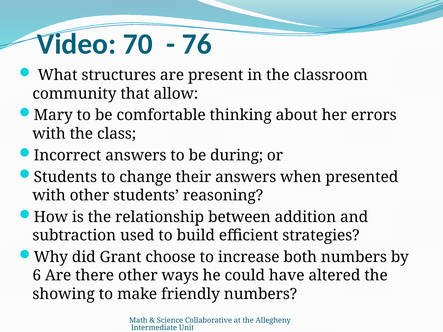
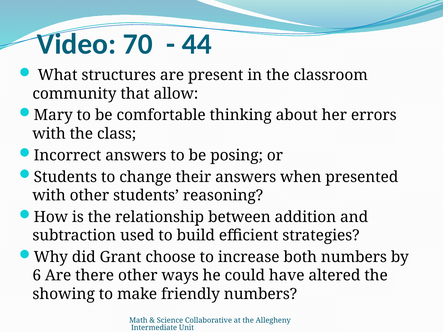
76: 76 -> 44
during: during -> posing
